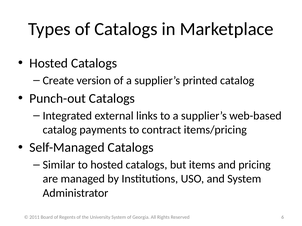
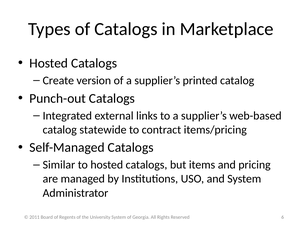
payments: payments -> statewide
